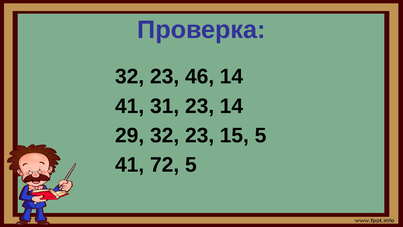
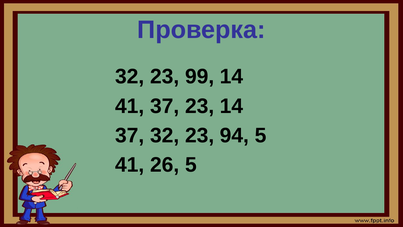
46: 46 -> 99
41 31: 31 -> 37
29 at (130, 135): 29 -> 37
15: 15 -> 94
72: 72 -> 26
